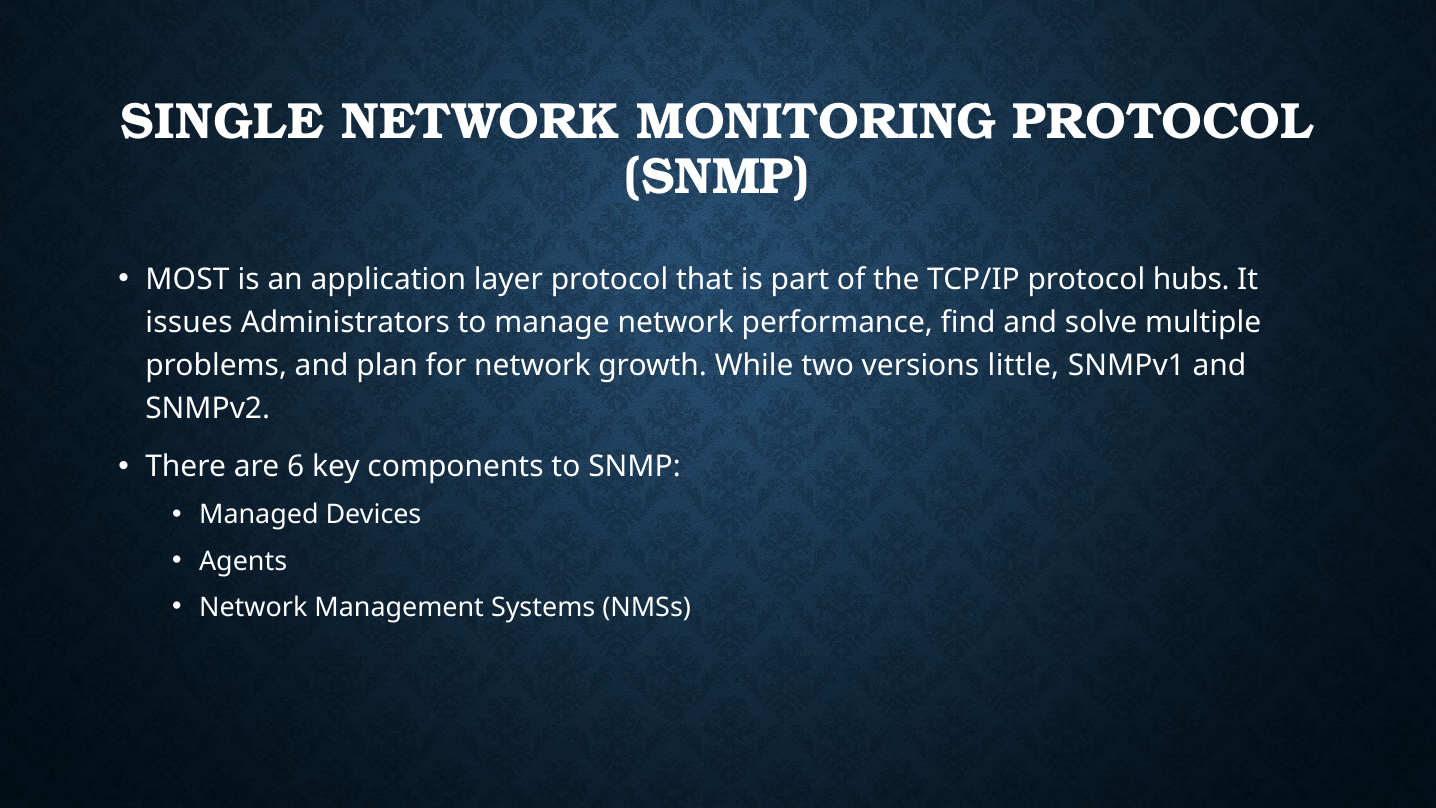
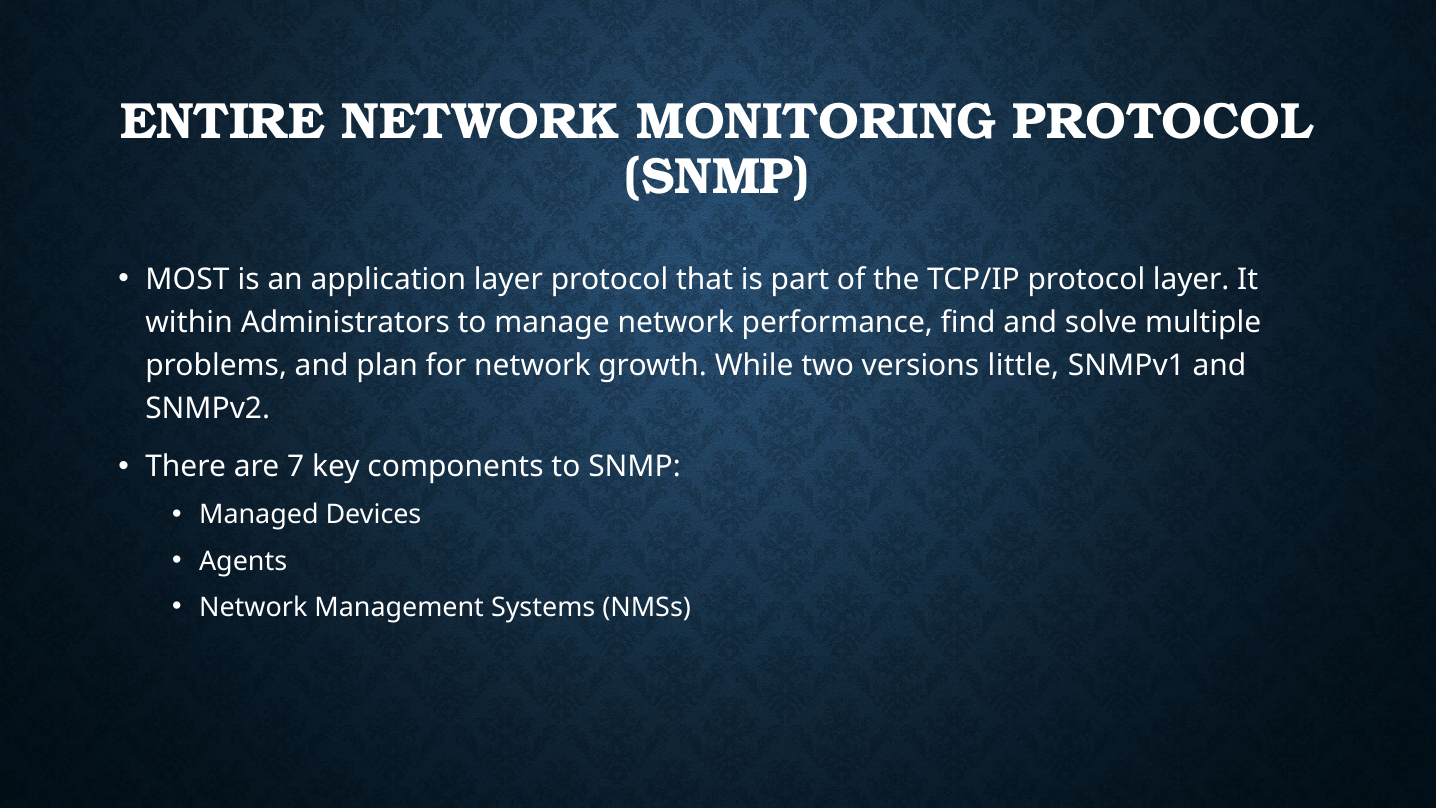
SINGLE: SINGLE -> ENTIRE
protocol hubs: hubs -> layer
issues: issues -> within
6: 6 -> 7
